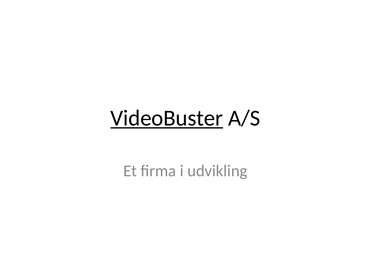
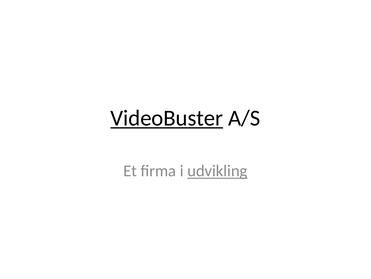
udvikling underline: none -> present
